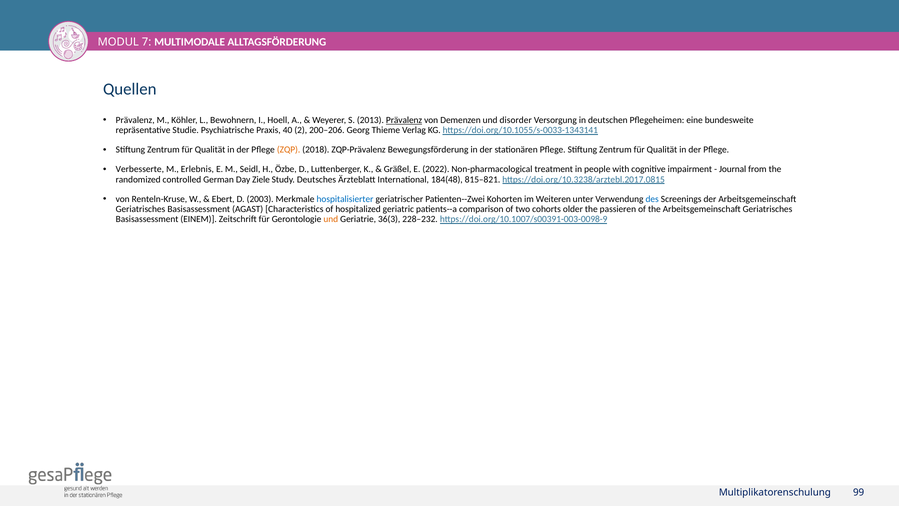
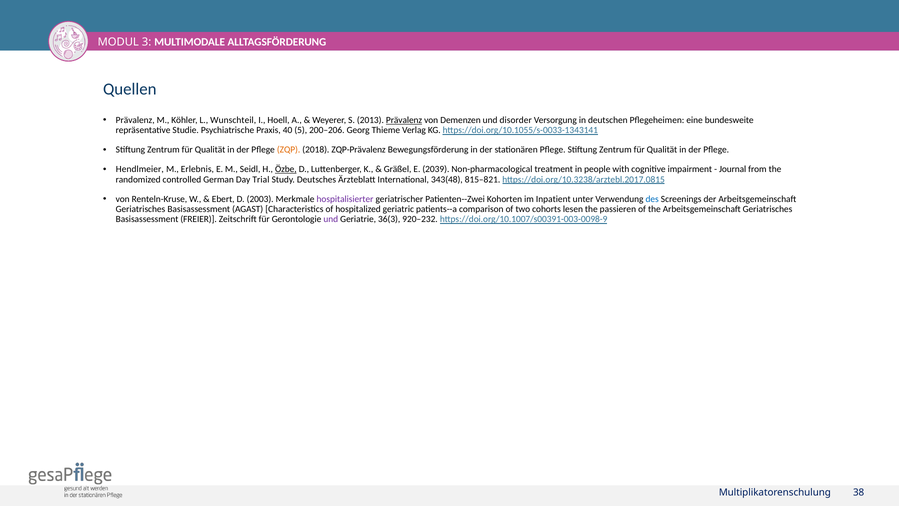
7: 7 -> 3
Bewohnern: Bewohnern -> Wunschteil
2: 2 -> 5
Verbesserte: Verbesserte -> Hendlmeier
Özbe underline: none -> present
2022: 2022 -> 2039
Ziele: Ziele -> Trial
184(48: 184(48 -> 343(48
hospitalisierter colour: blue -> purple
Weiteren: Weiteren -> Inpatient
older: older -> lesen
EINEM: EINEM -> FREIER
und at (331, 219) colour: orange -> purple
228–232: 228–232 -> 920–232
99: 99 -> 38
